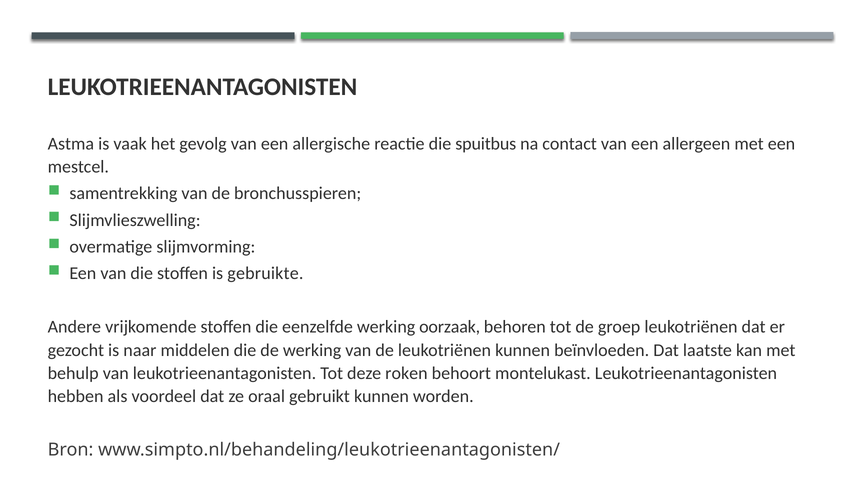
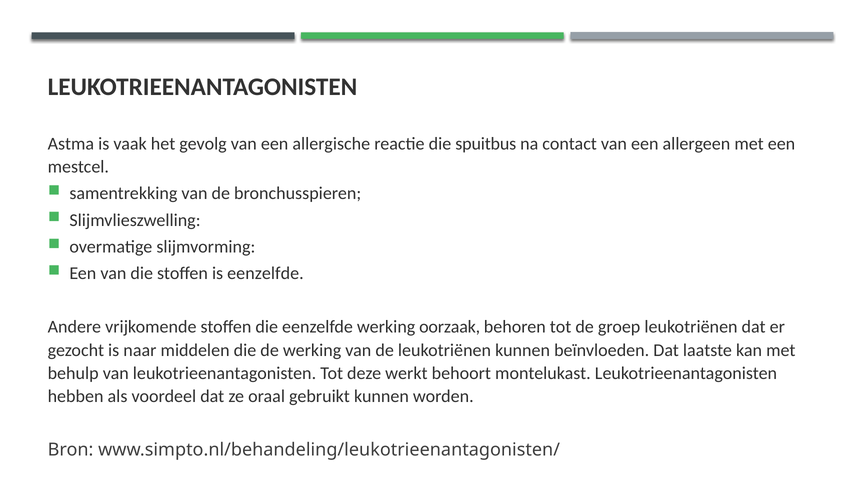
is gebruikte: gebruikte -> eenzelfde
roken: roken -> werkt
